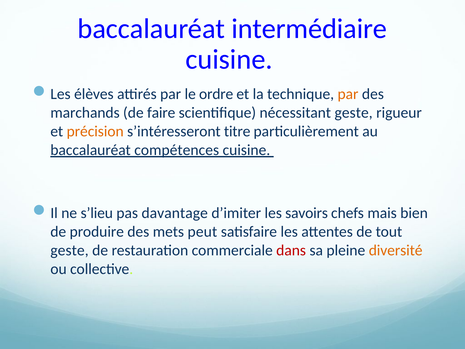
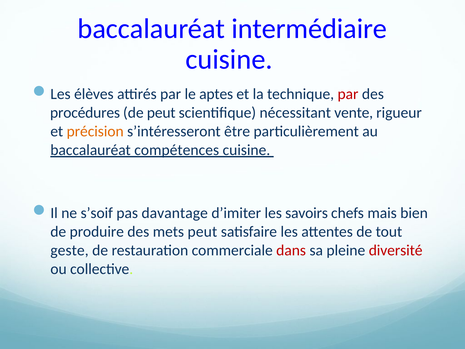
ordre: ordre -> aptes
par at (348, 94) colour: orange -> red
marchands: marchands -> procédures
de faire: faire -> peut
nécessitant geste: geste -> vente
titre: titre -> être
s’lieu: s’lieu -> s’soif
diversité colour: orange -> red
